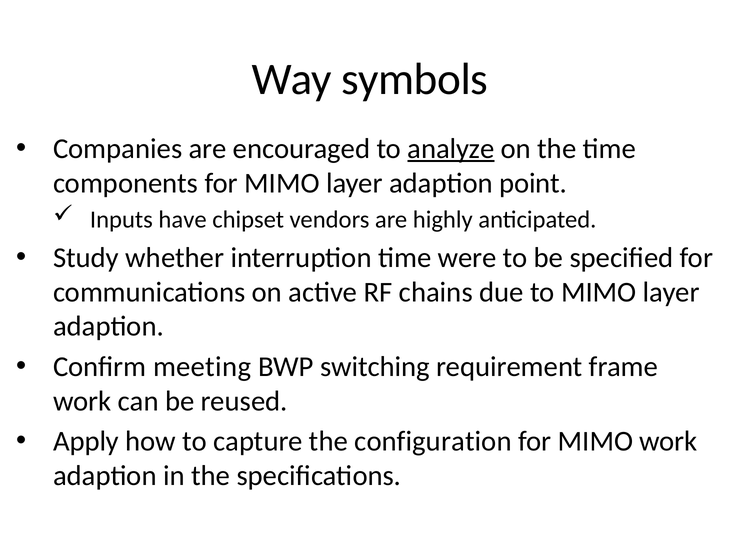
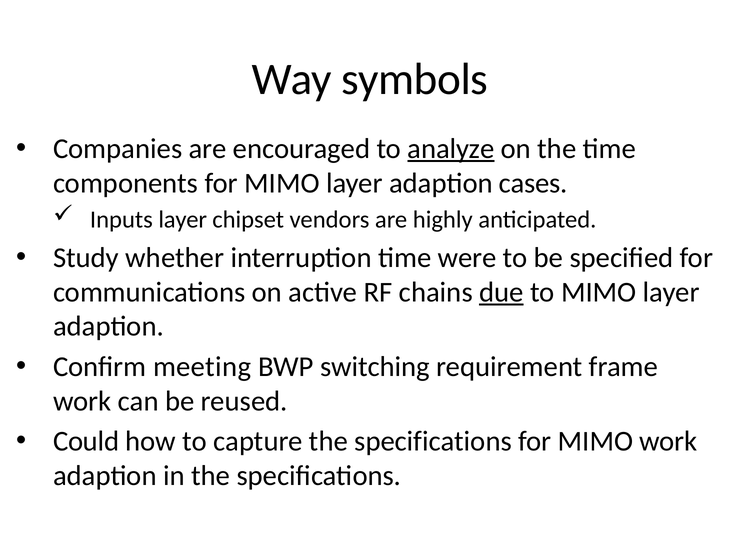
point: point -> cases
Inputs have: have -> layer
due underline: none -> present
Apply: Apply -> Could
capture the configuration: configuration -> specifications
